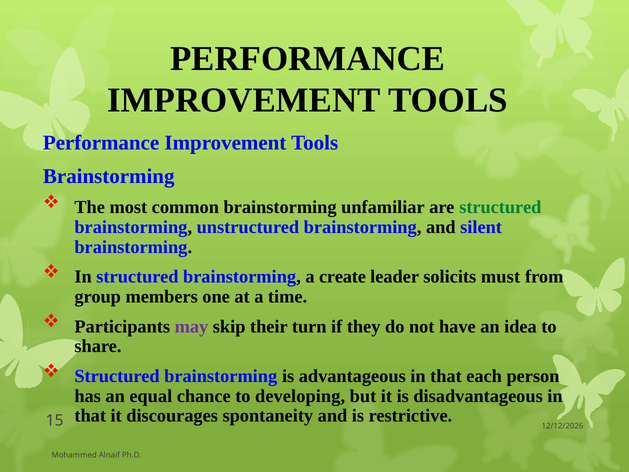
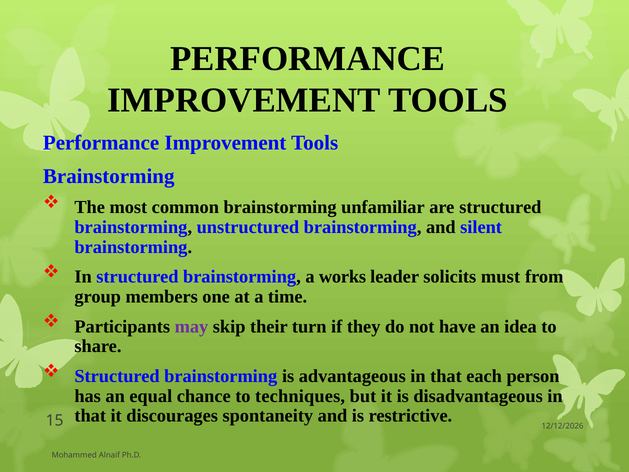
structured at (500, 207) colour: green -> black
create: create -> works
developing: developing -> techniques
